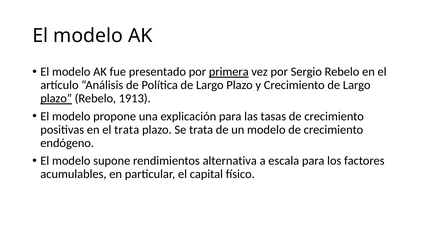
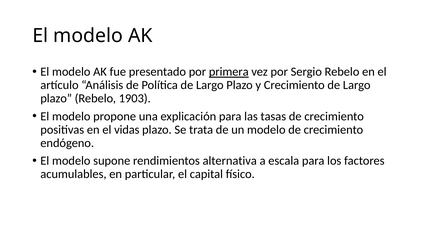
plazo at (56, 99) underline: present -> none
1913: 1913 -> 1903
el trata: trata -> vidas
